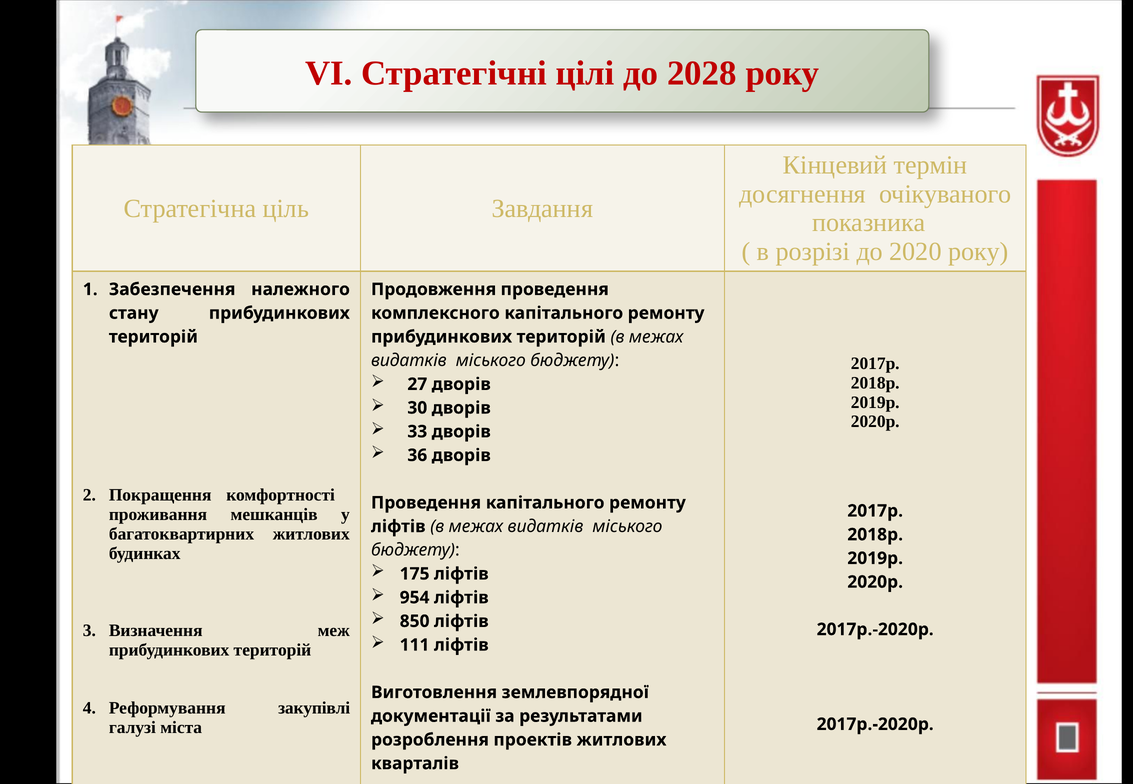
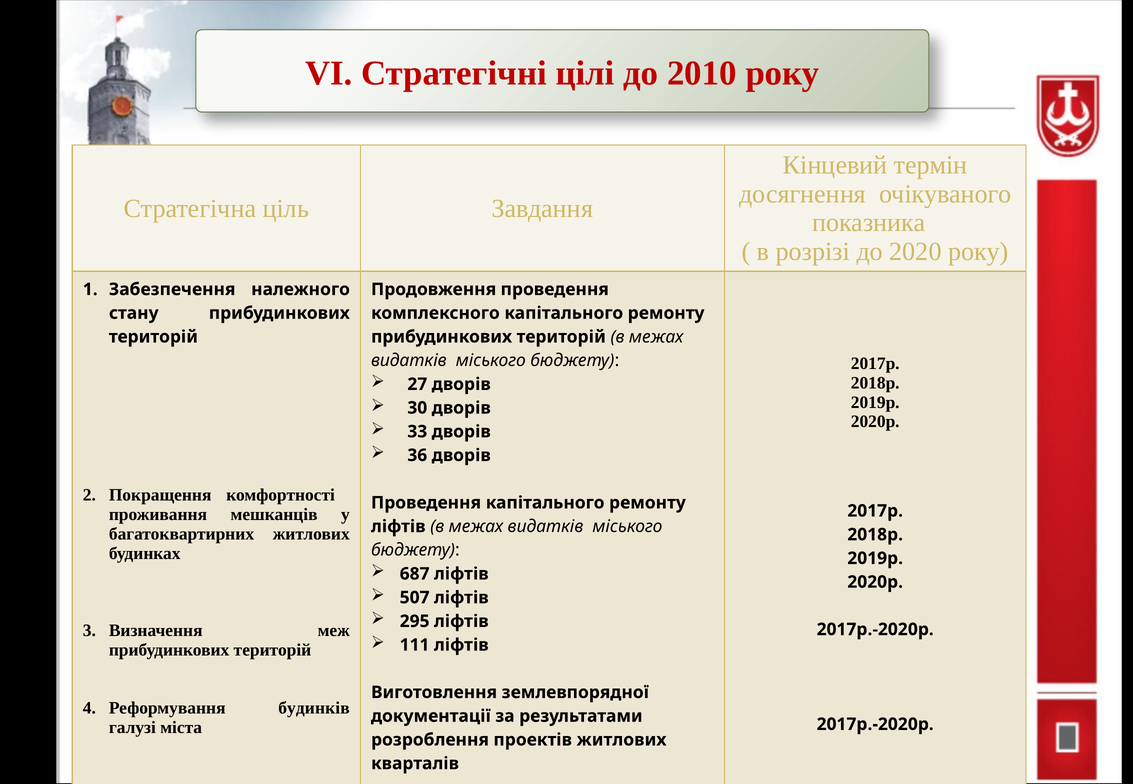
2028: 2028 -> 2010
175: 175 -> 687
954: 954 -> 507
850: 850 -> 295
закупівлі: закупівлі -> будинків
